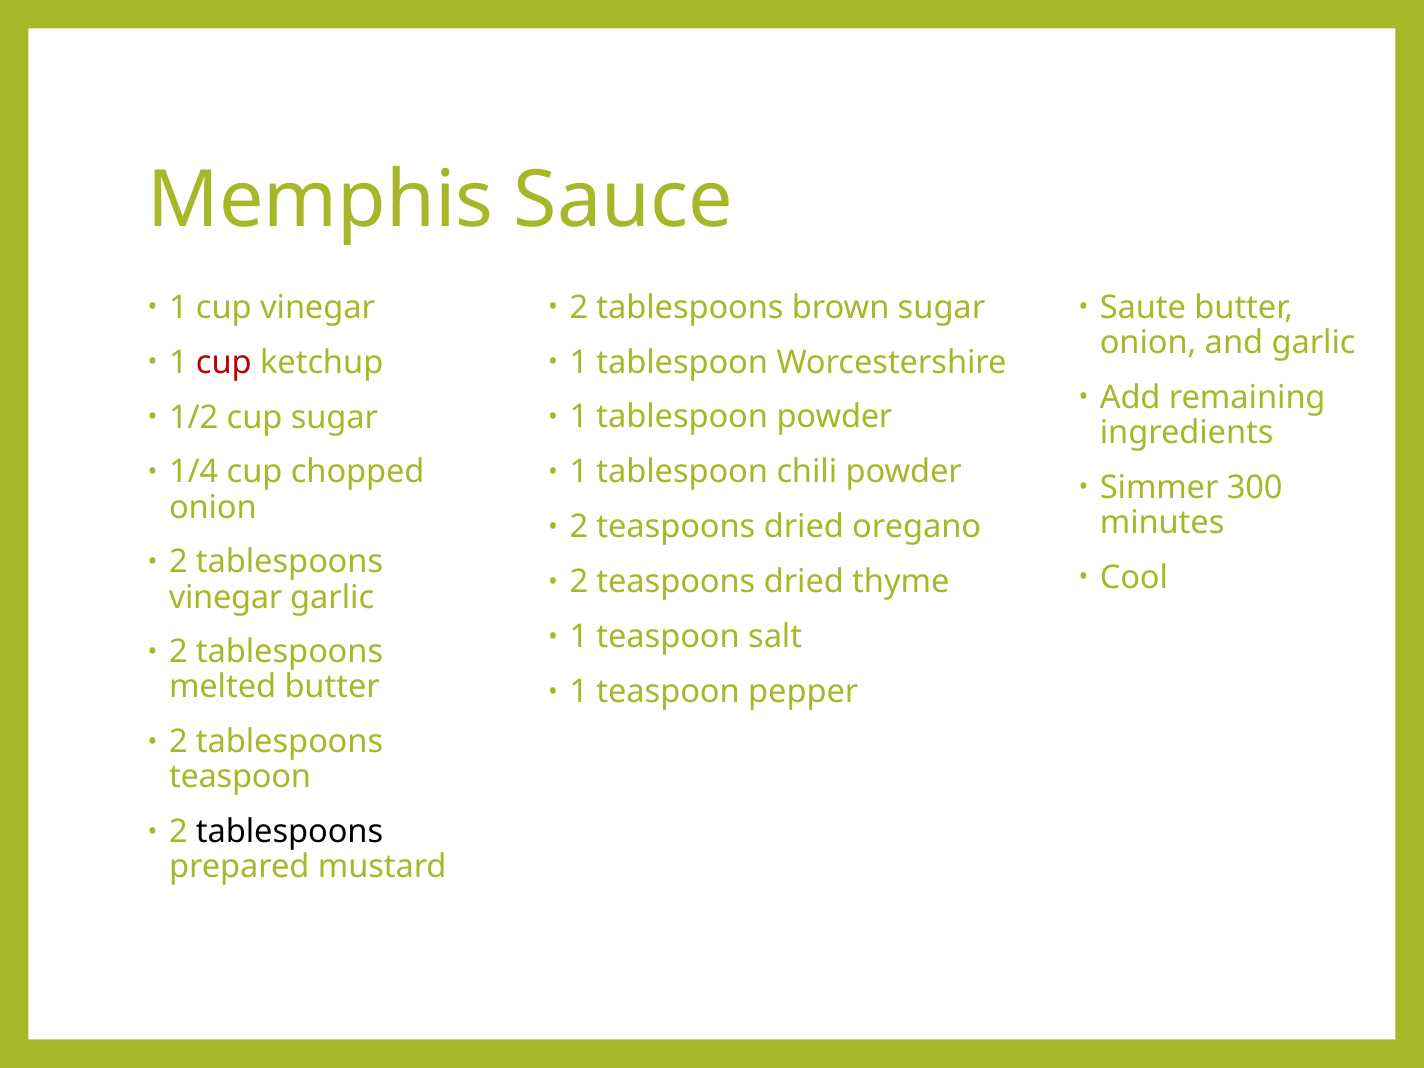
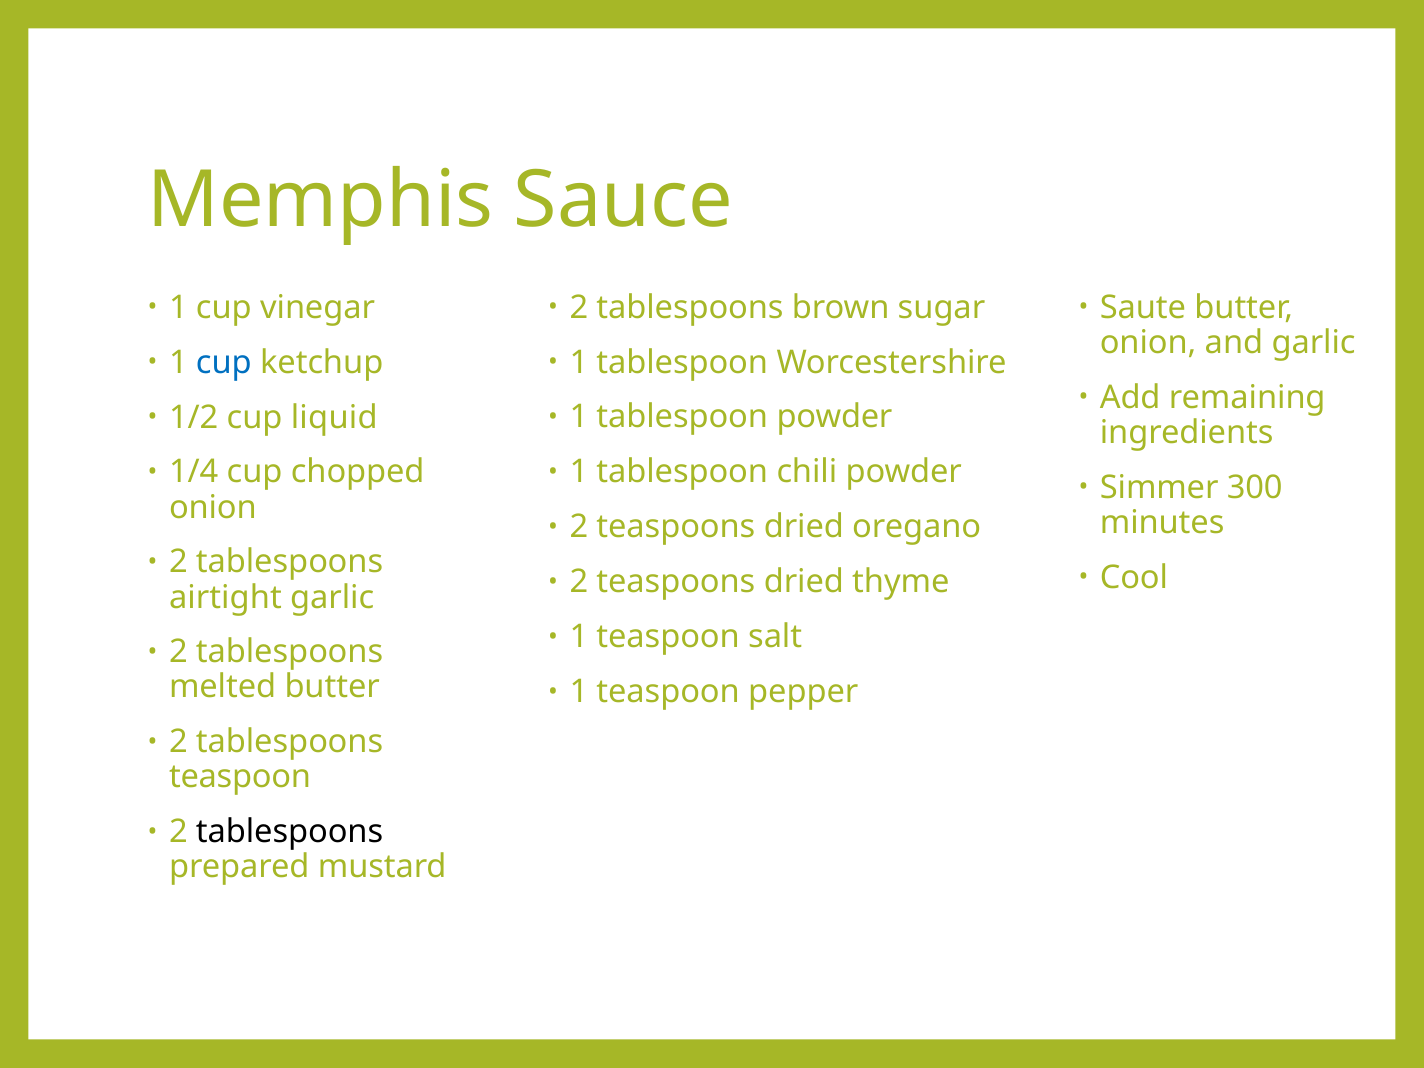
cup at (224, 362) colour: red -> blue
cup sugar: sugar -> liquid
vinegar at (226, 597): vinegar -> airtight
